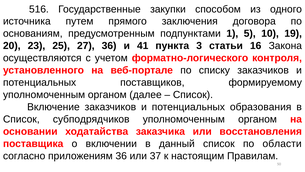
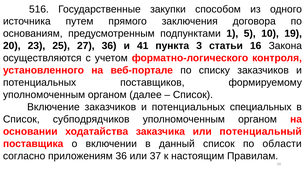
образования: образования -> специальных
восстановления: восстановления -> потенциальный
